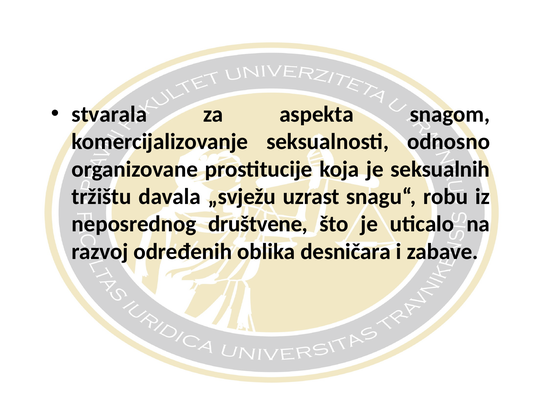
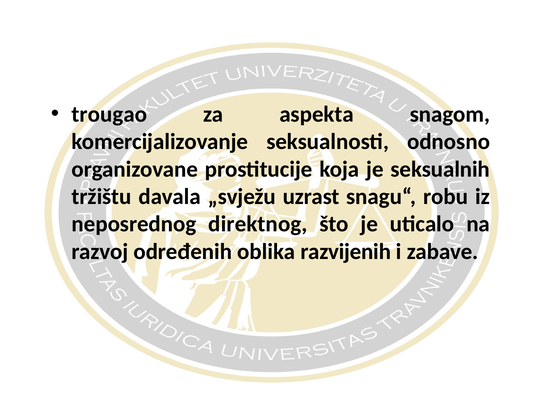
stvarala: stvarala -> trougao
društvene: društvene -> direktnog
desničara: desničara -> razvijenih
